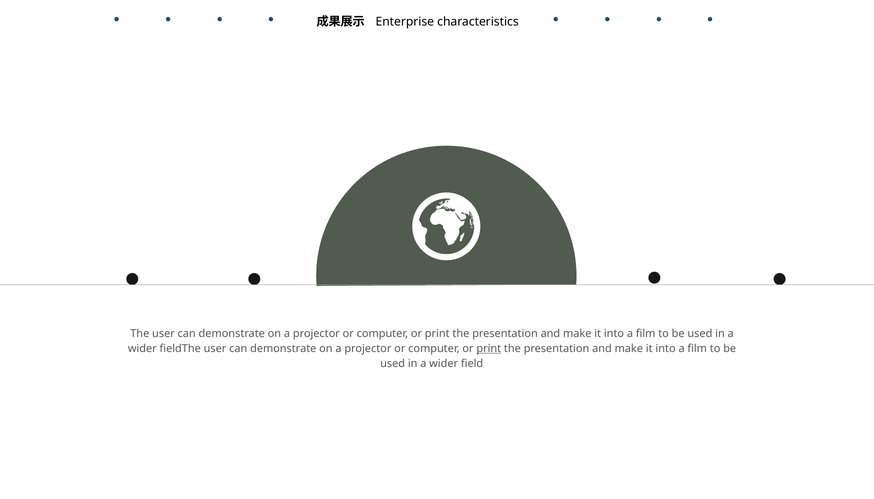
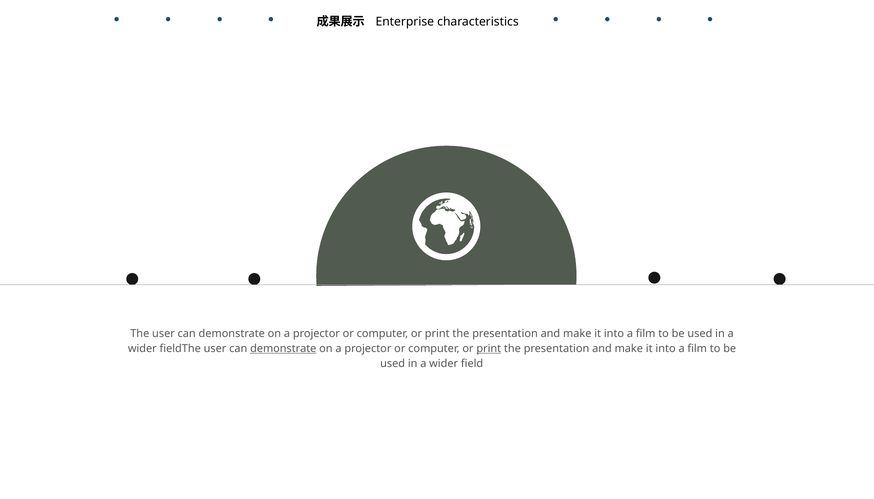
demonstrate at (283, 348) underline: none -> present
